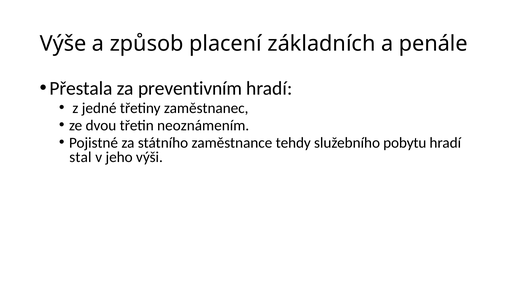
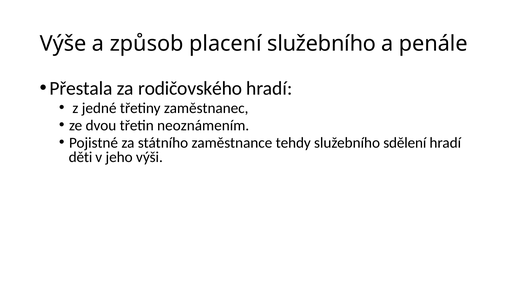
placení základních: základních -> služebního
preventivním: preventivním -> rodičovského
pobytu: pobytu -> sdělení
stal: stal -> děti
